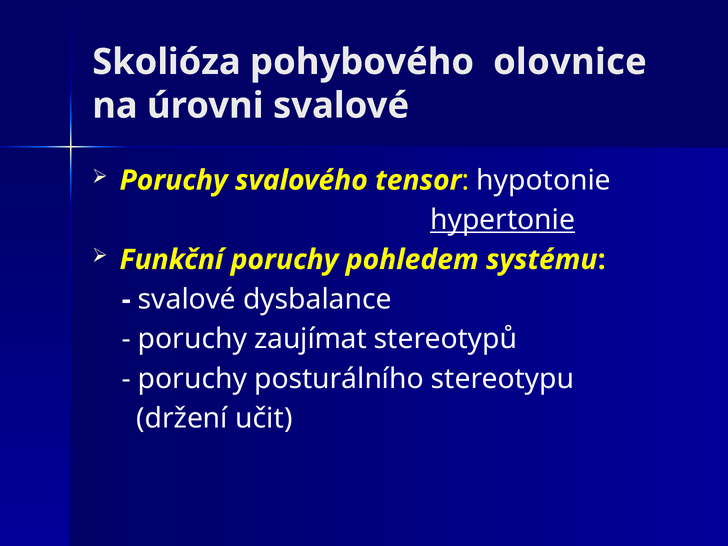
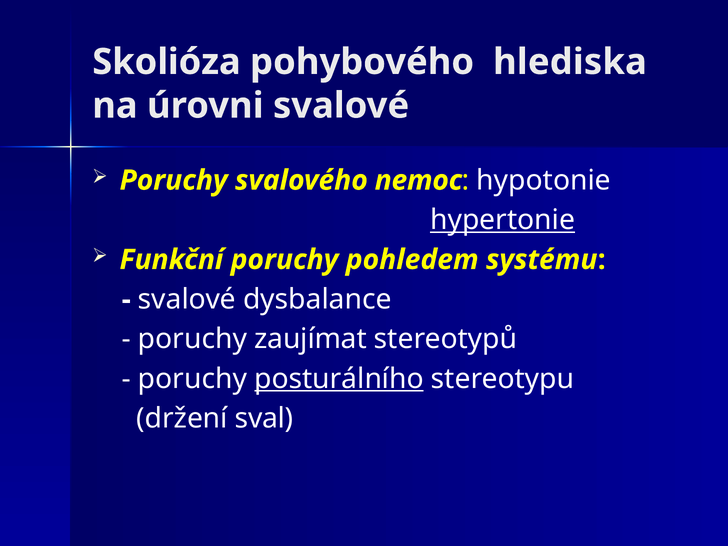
olovnice: olovnice -> hlediska
tensor: tensor -> nemoc
posturálního underline: none -> present
učit: učit -> sval
